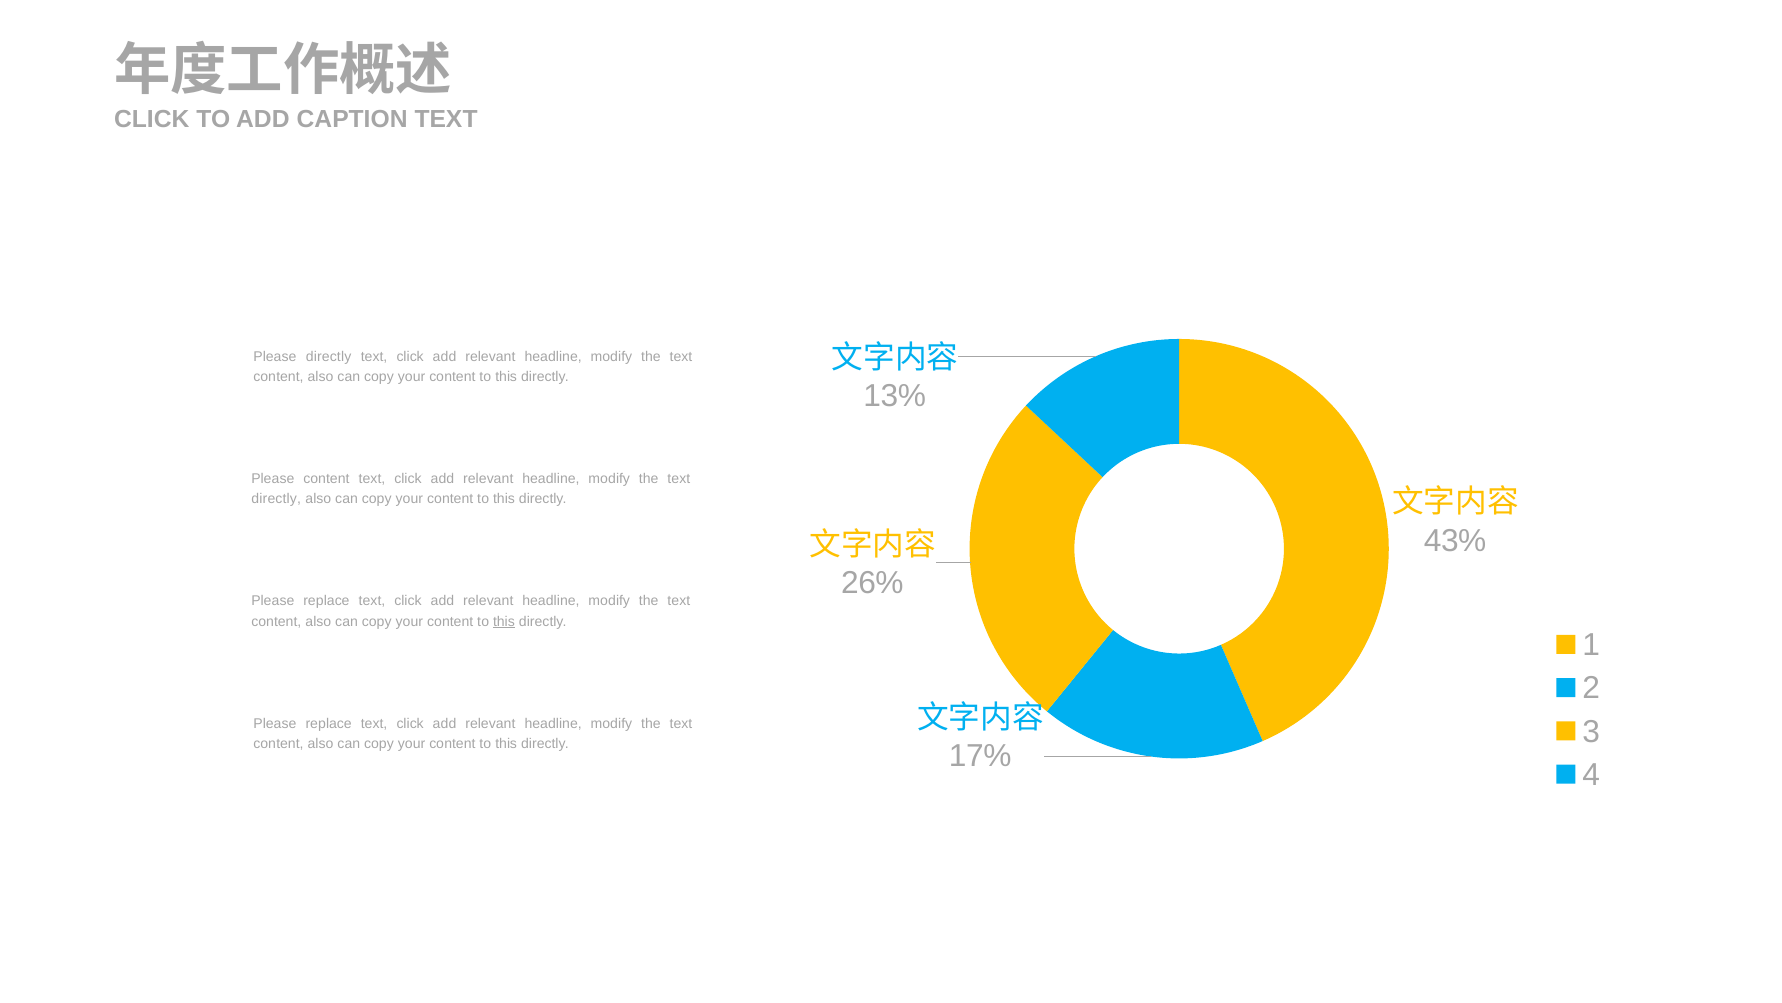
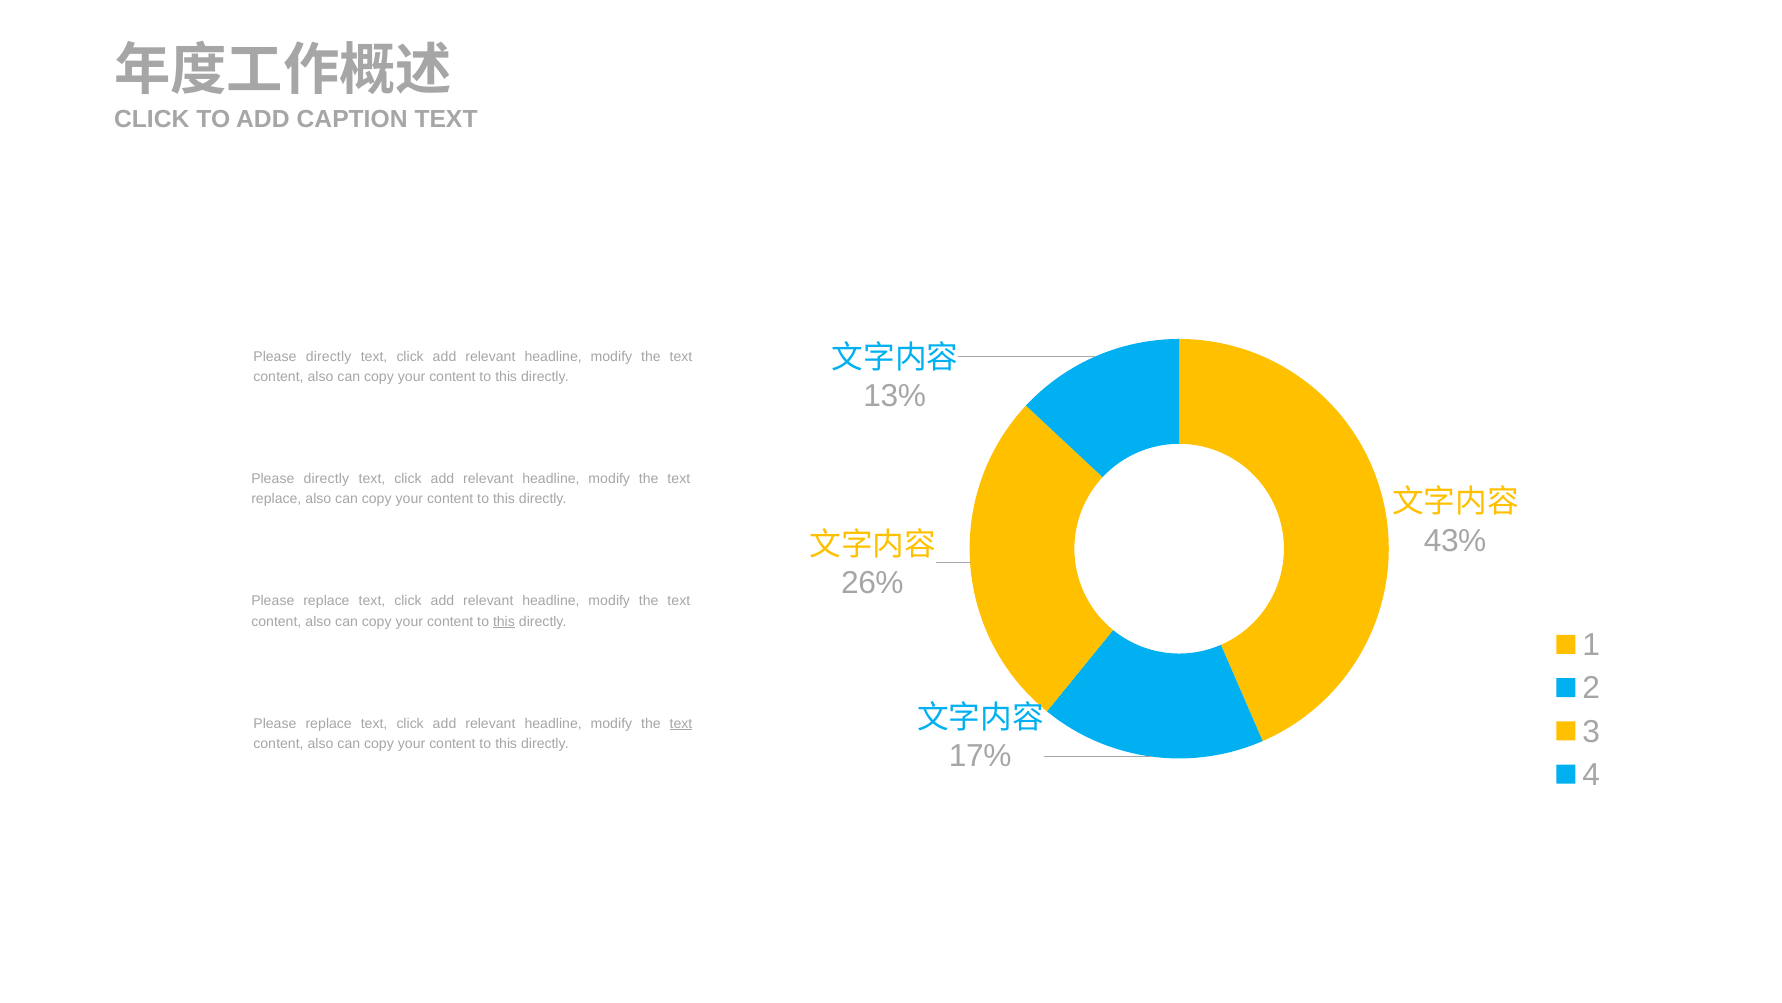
content at (326, 479): content -> directly
directly at (276, 499): directly -> replace
text at (681, 723) underline: none -> present
